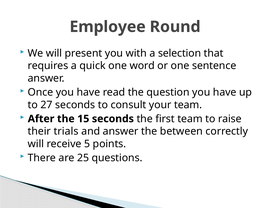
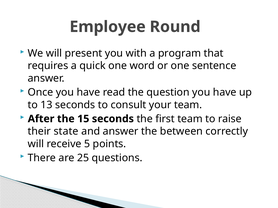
selection: selection -> program
27: 27 -> 13
trials: trials -> state
